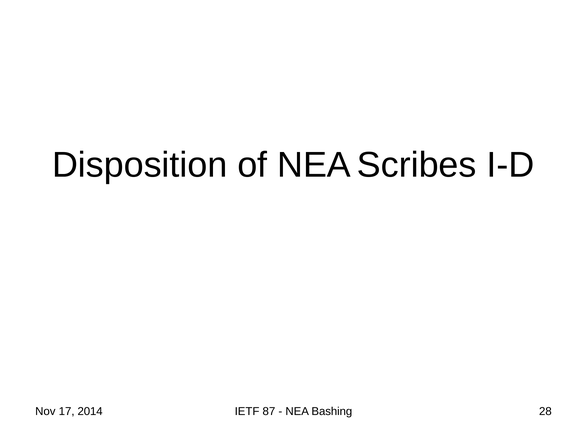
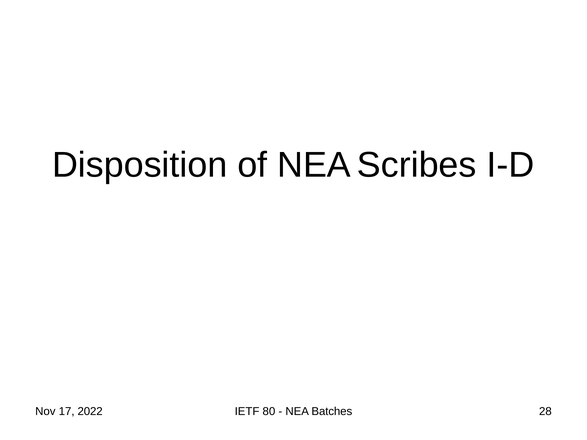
2014: 2014 -> 2022
87: 87 -> 80
Bashing: Bashing -> Batches
